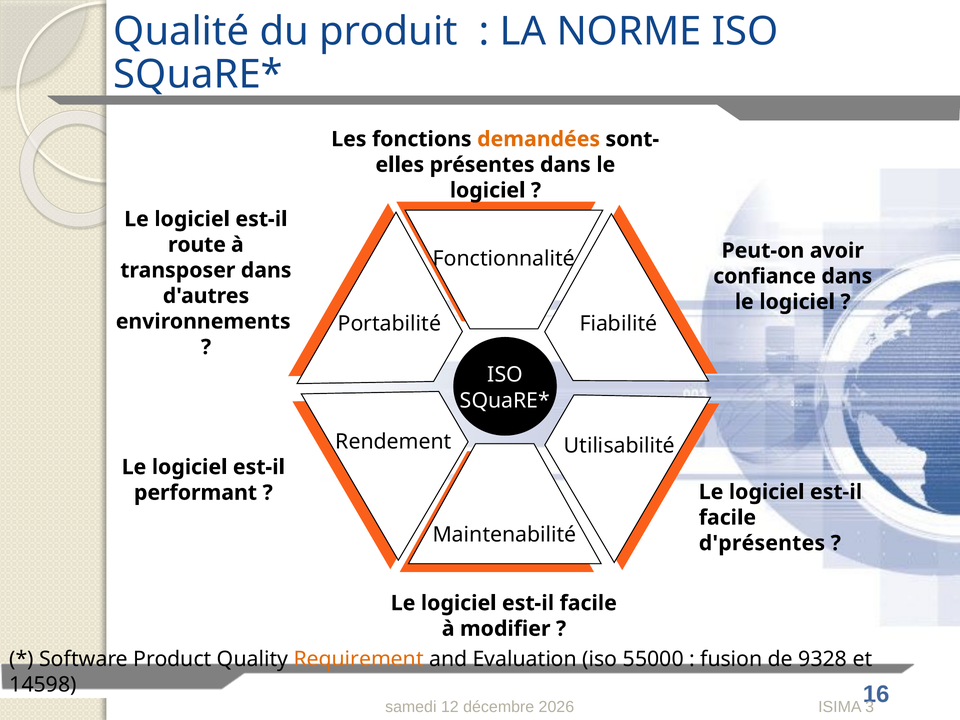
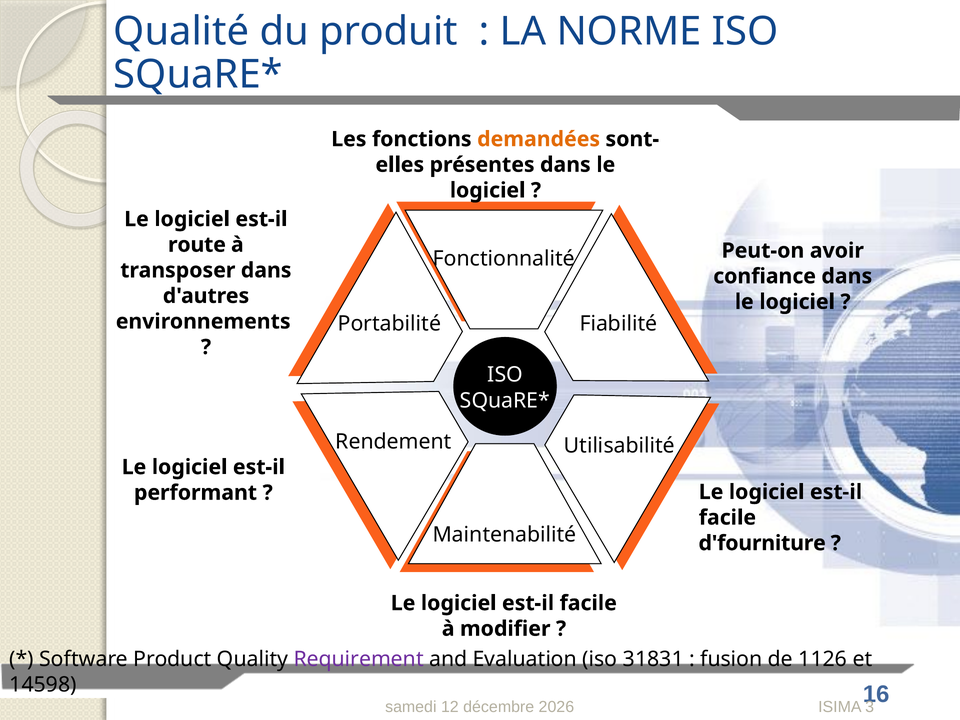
d'présentes: d'présentes -> d'fourniture
Requirement colour: orange -> purple
55000: 55000 -> 31831
9328: 9328 -> 1126
